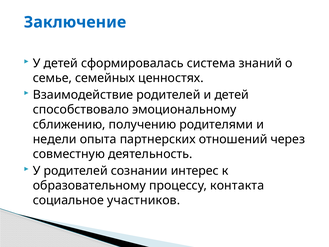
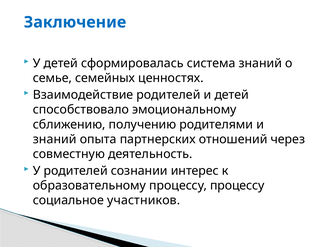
недели at (55, 139): недели -> знаний
процессу контакта: контакта -> процессу
